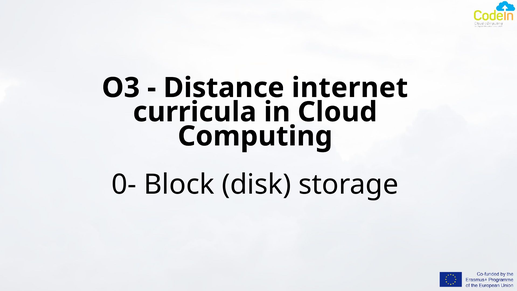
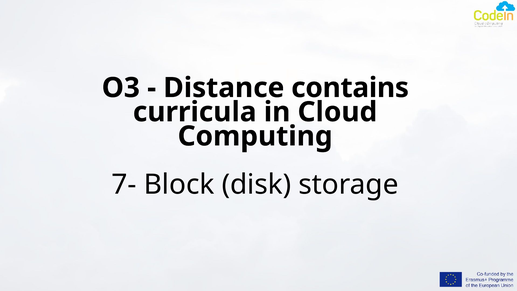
internet: internet -> contains
0-: 0- -> 7-
